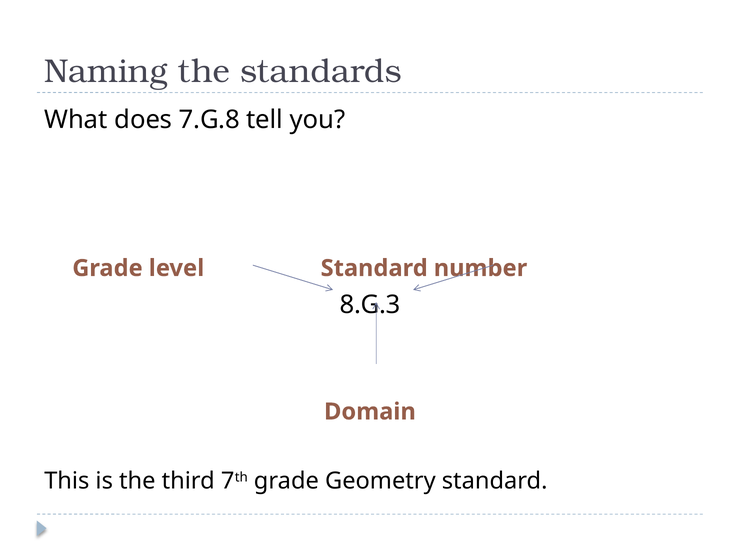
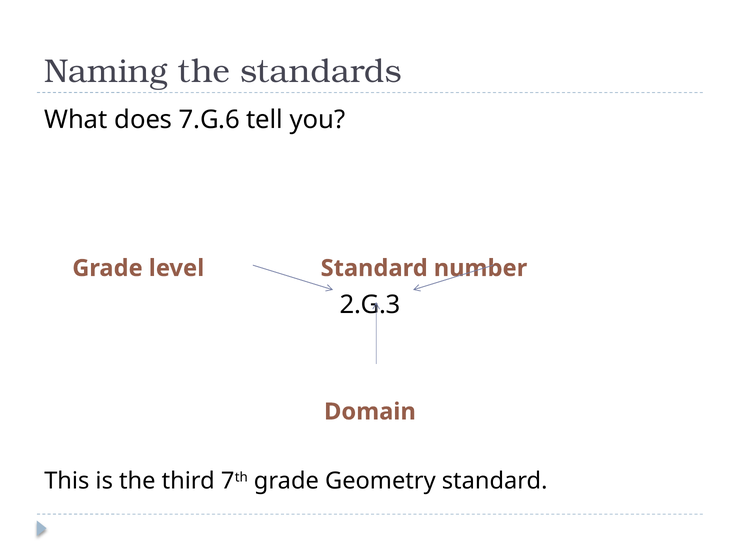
7.G.8: 7.G.8 -> 7.G.6
8.G.3: 8.G.3 -> 2.G.3
